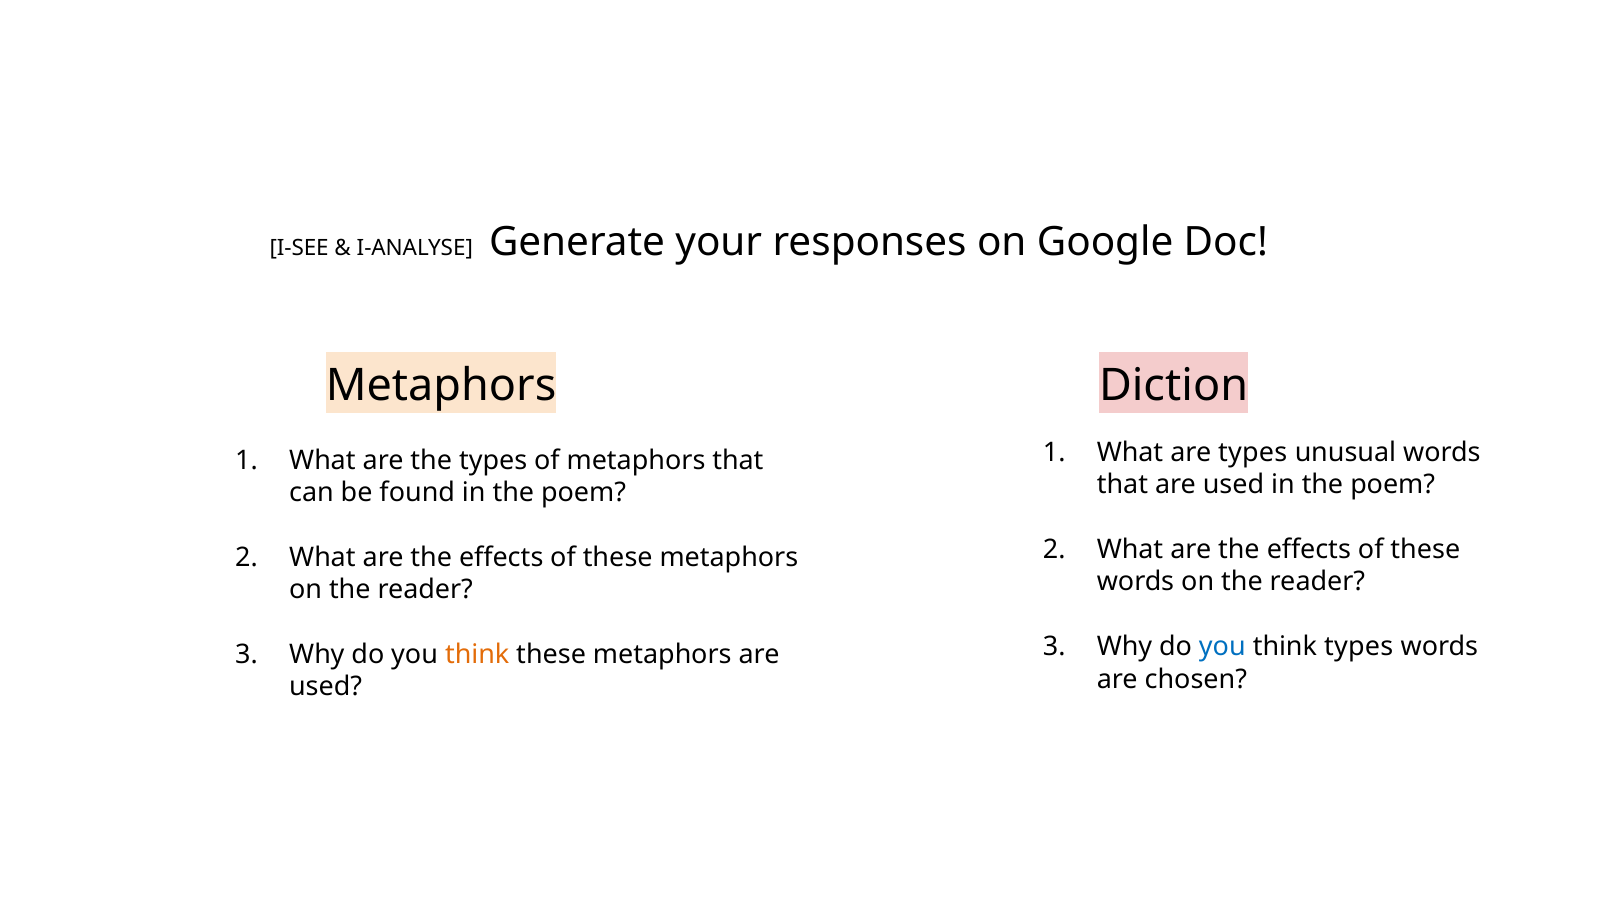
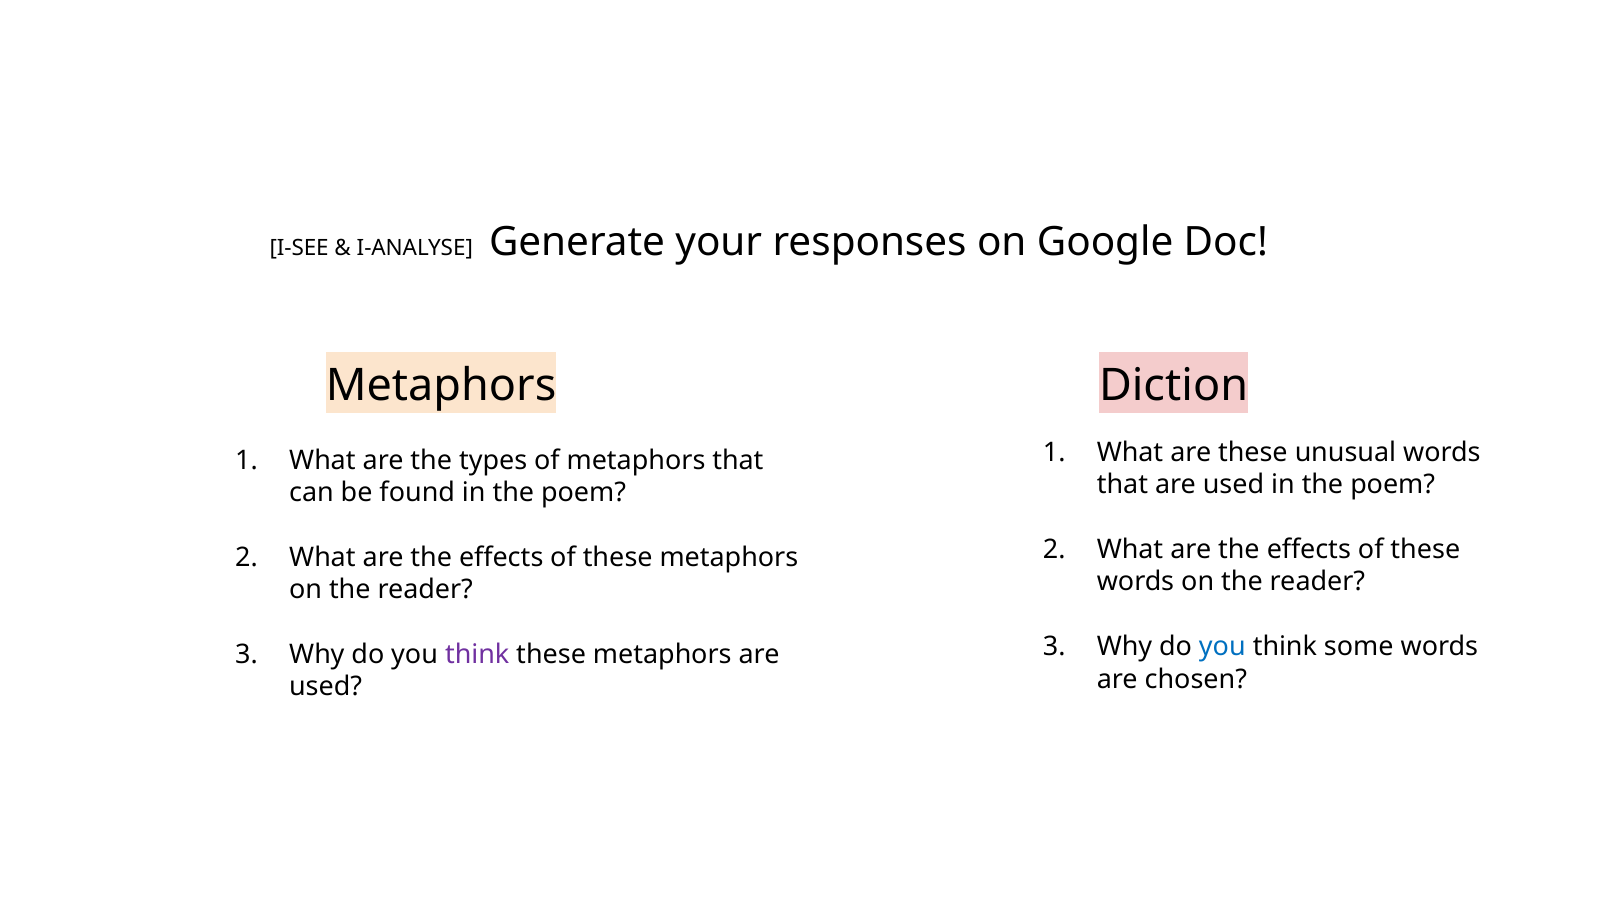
are types: types -> these
think types: types -> some
think at (477, 654) colour: orange -> purple
